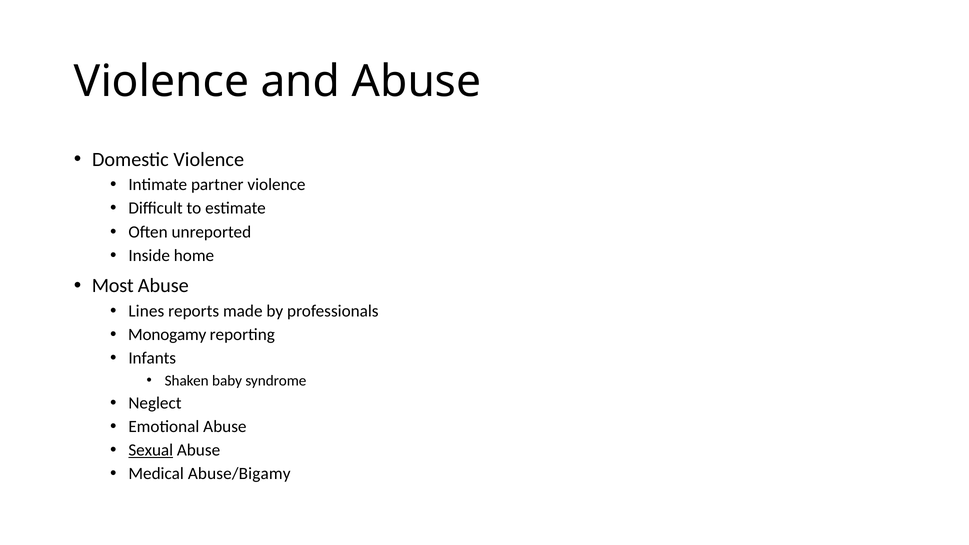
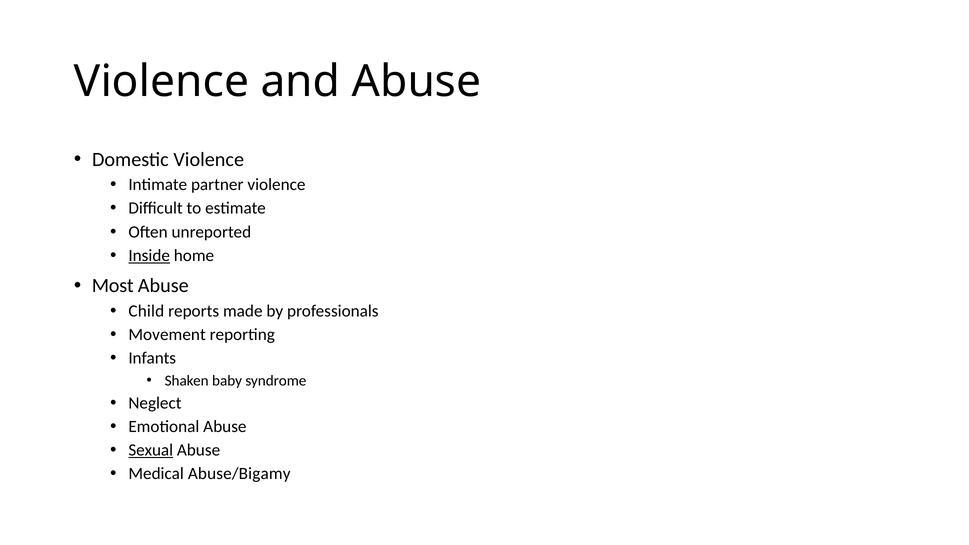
Inside underline: none -> present
Lines: Lines -> Child
Monogamy: Monogamy -> Movement
